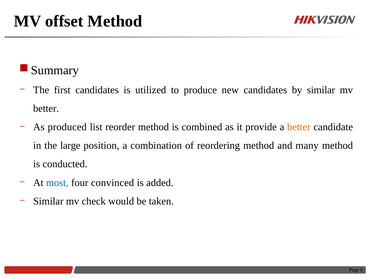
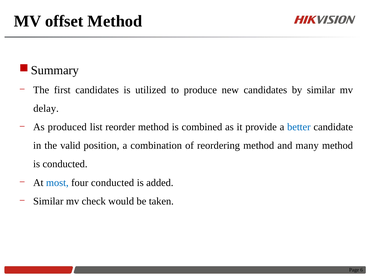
better at (46, 108): better -> delay
better at (299, 127) colour: orange -> blue
large: large -> valid
four convinced: convinced -> conducted
